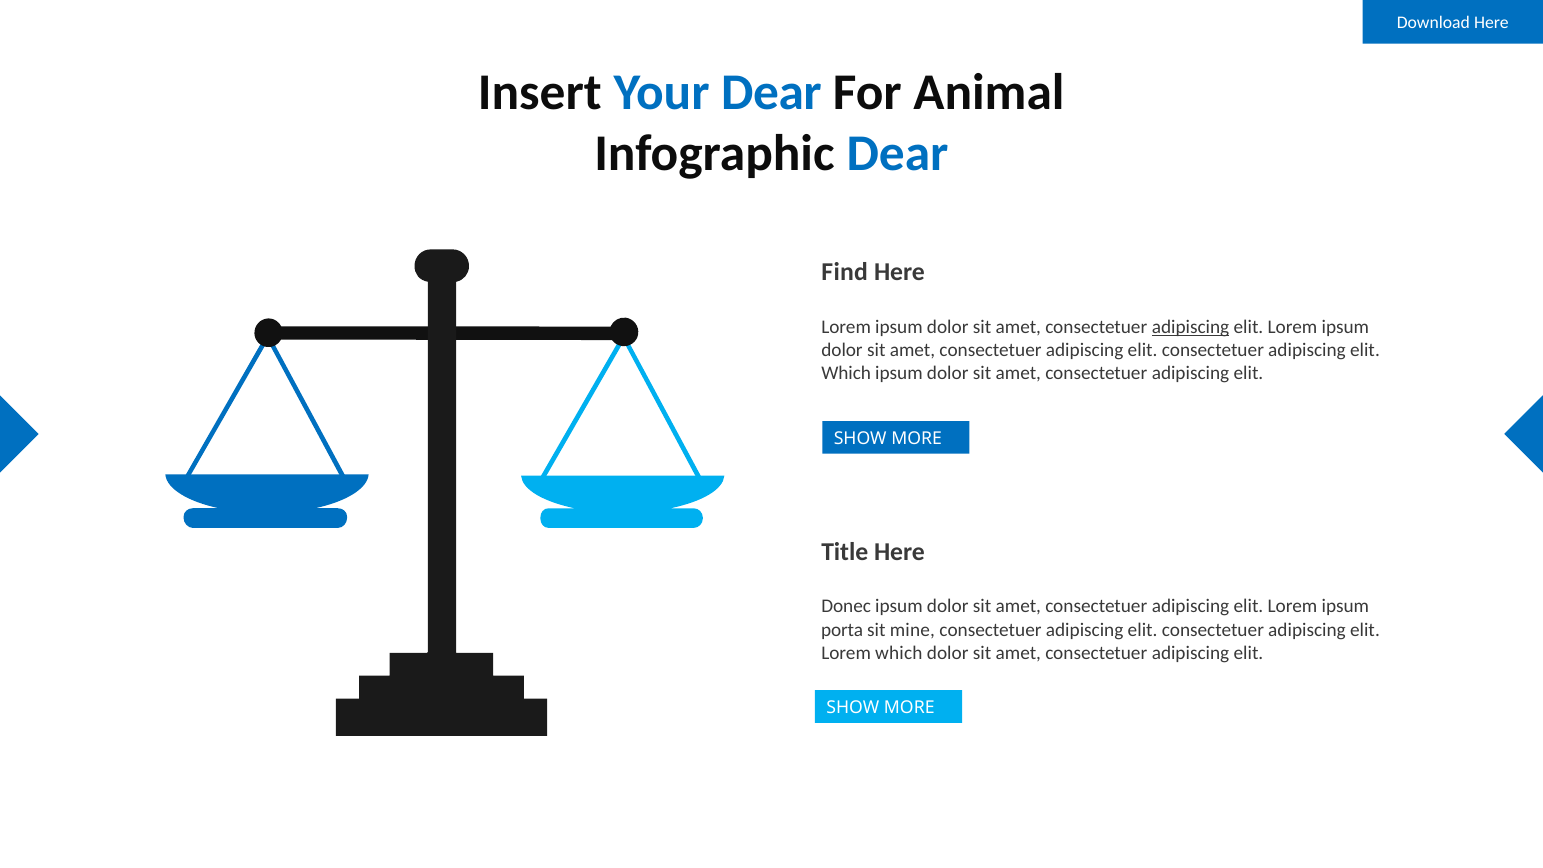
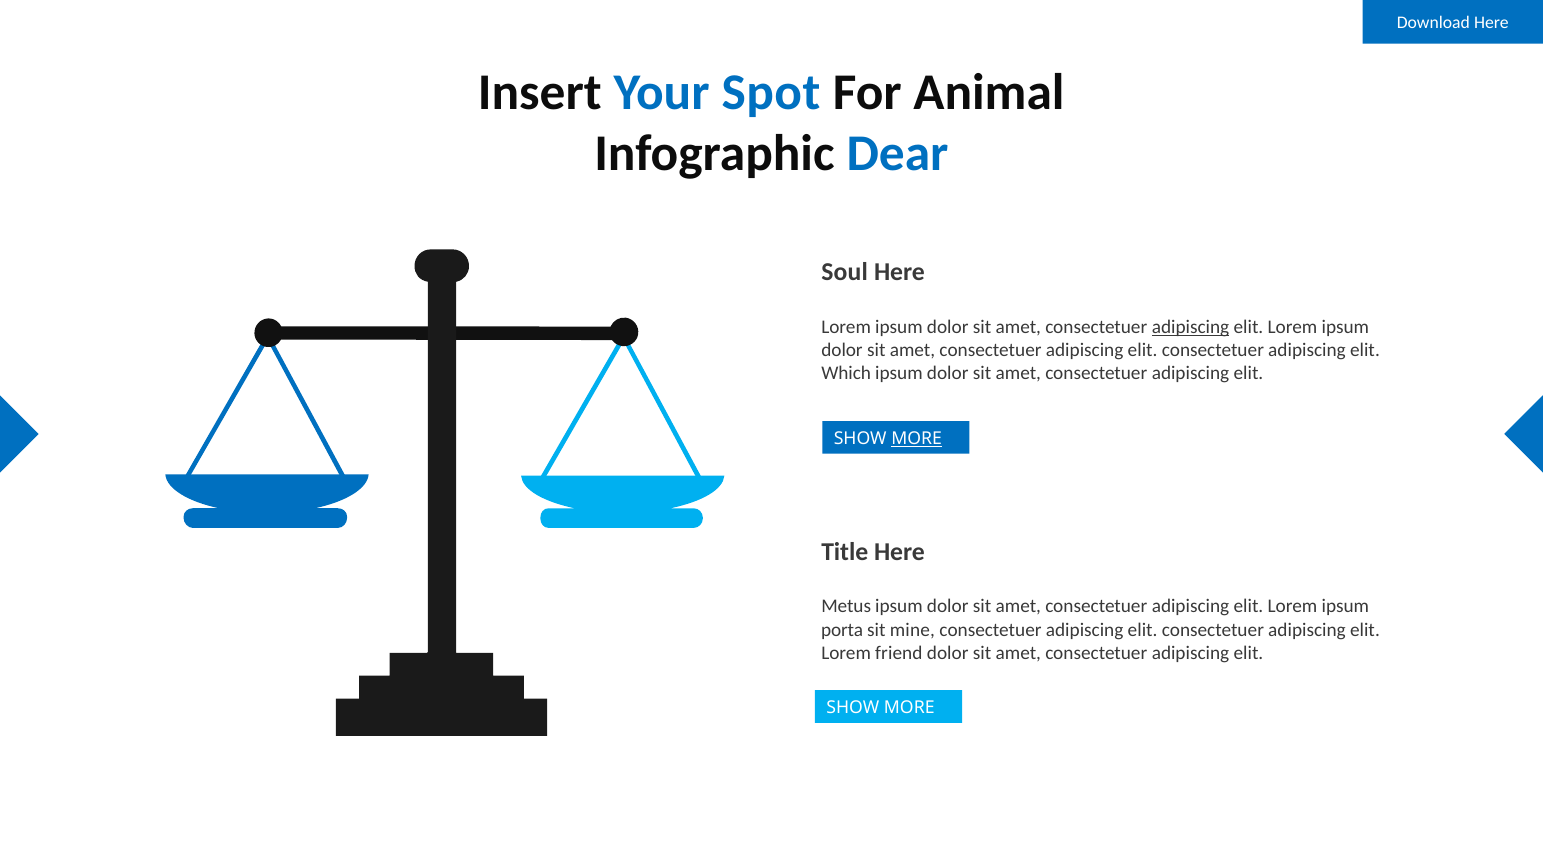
Your Dear: Dear -> Spot
Find: Find -> Soul
MORE at (917, 439) underline: none -> present
Donec: Donec -> Metus
Lorem which: which -> friend
